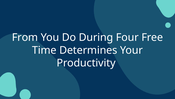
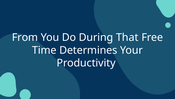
Four: Four -> That
